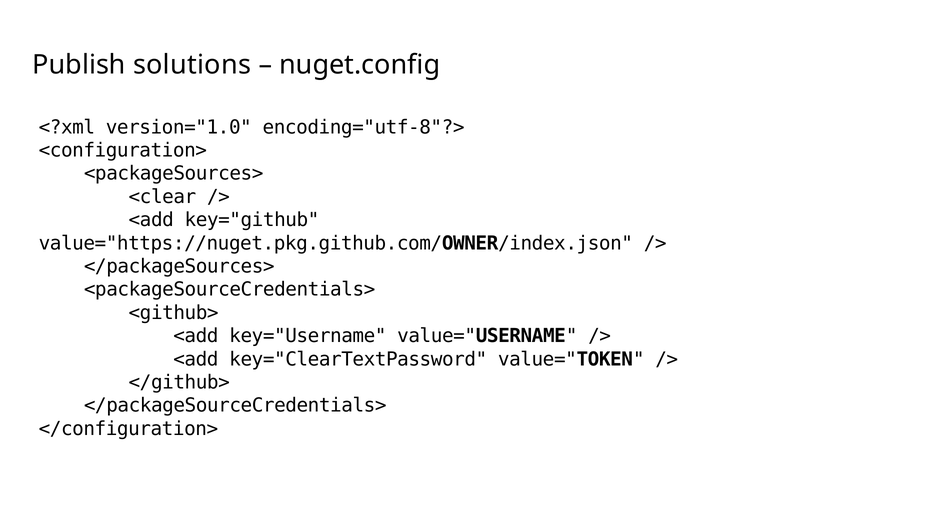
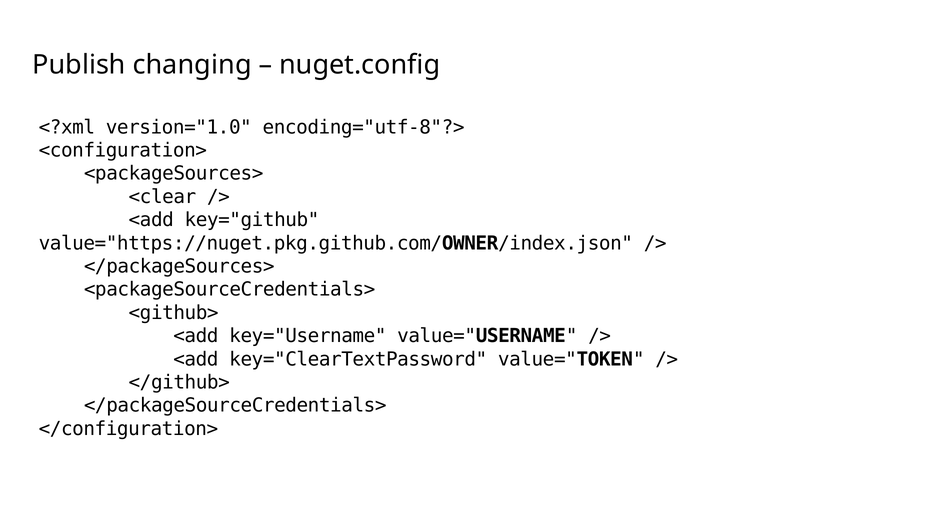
solutions: solutions -> changing
